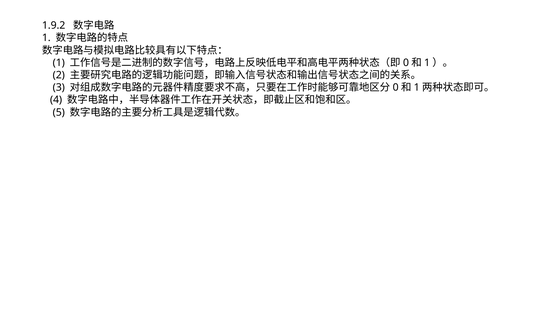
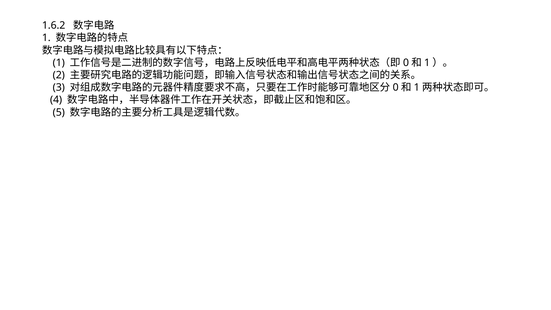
1.9.2: 1.9.2 -> 1.6.2
